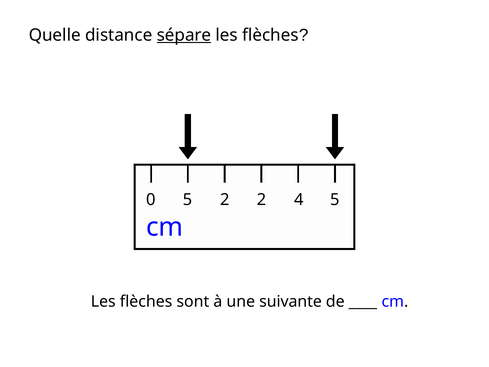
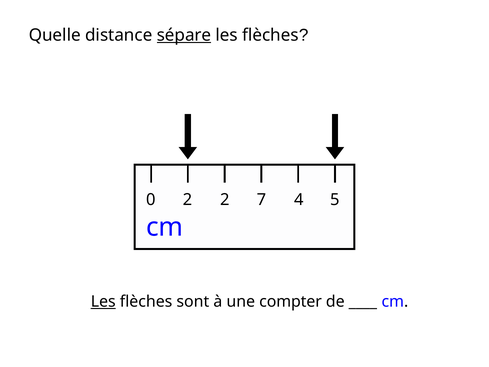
0 5: 5 -> 2
2 2: 2 -> 7
Les at (103, 302) underline: none -> present
suivante: suivante -> compter
